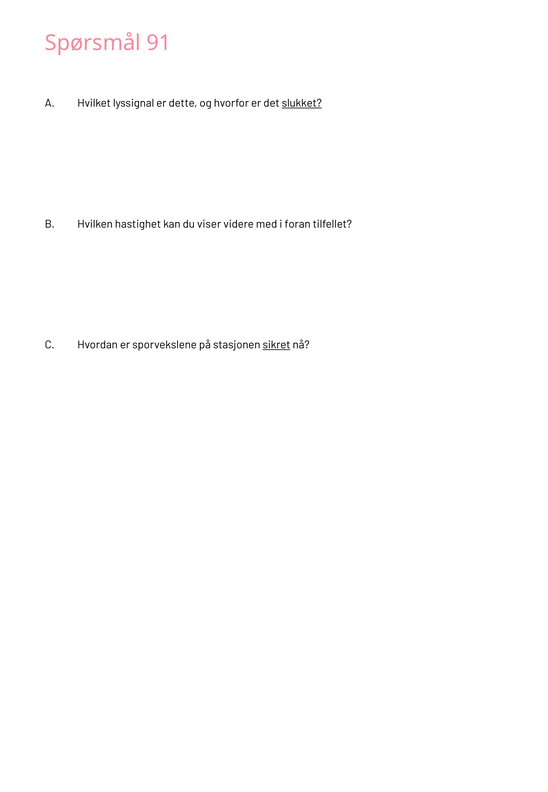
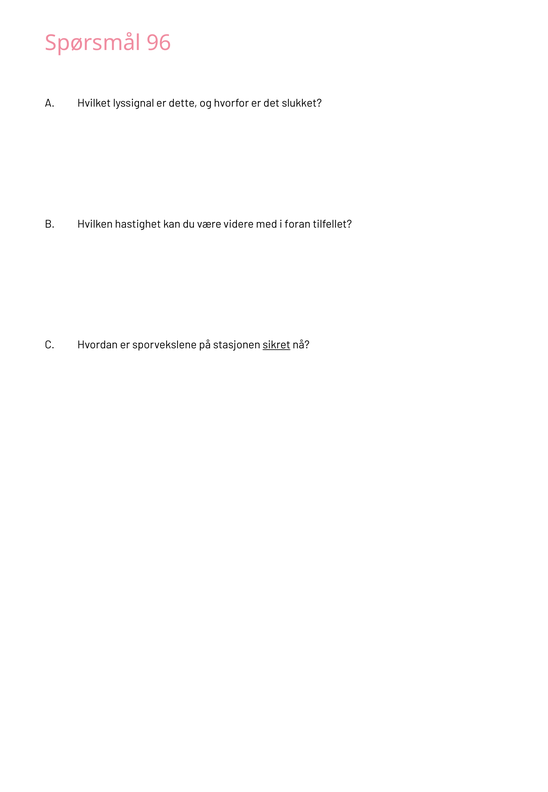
91: 91 -> 96
slukket underline: present -> none
viser: viser -> være
